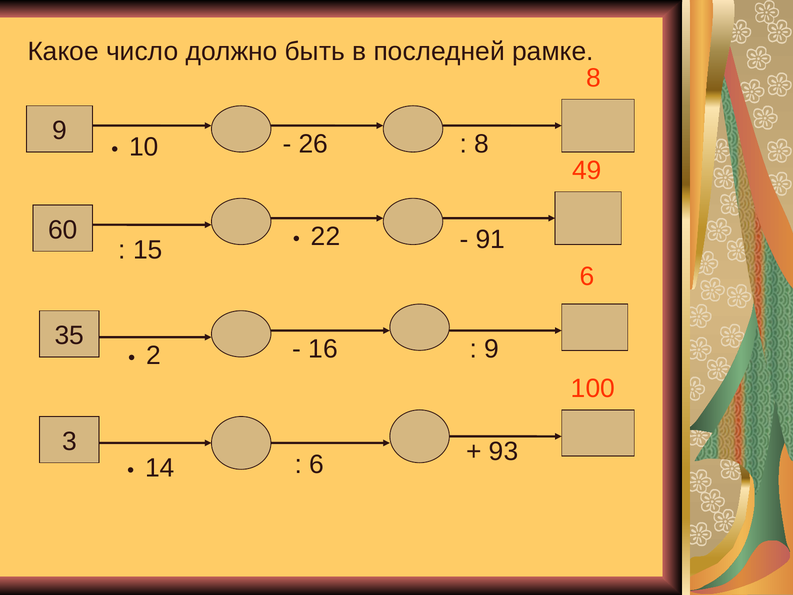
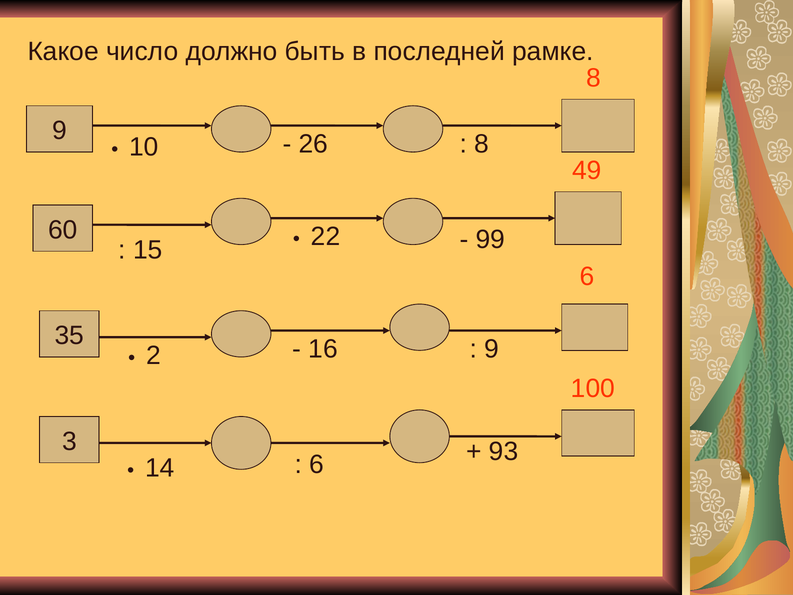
91: 91 -> 99
